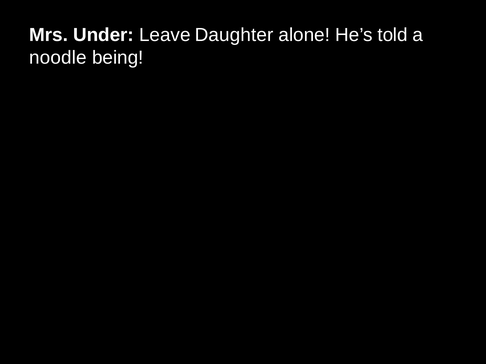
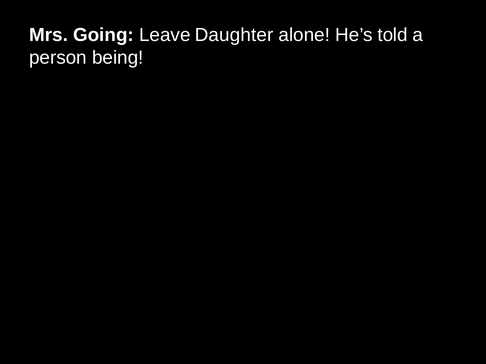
Under: Under -> Going
noodle: noodle -> person
